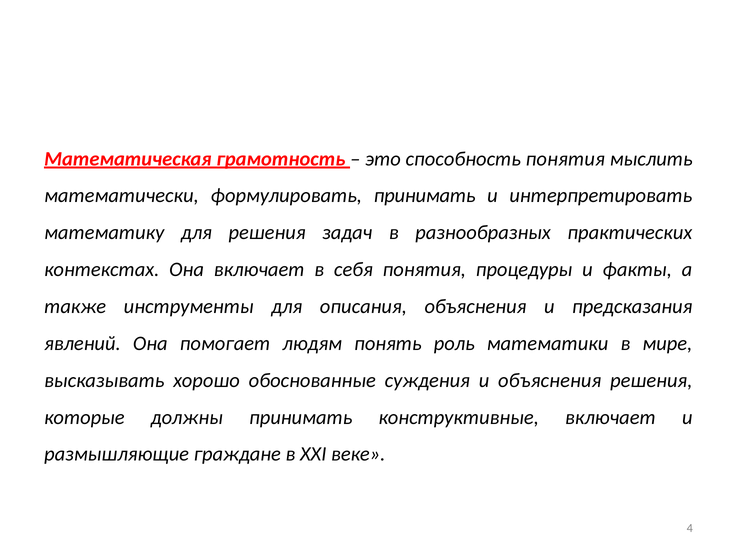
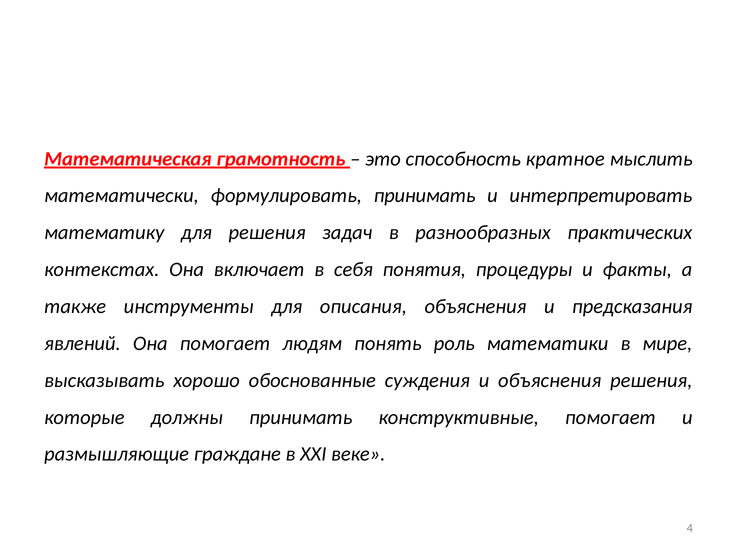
способность понятия: понятия -> кратное
конструктивные включает: включает -> помогает
